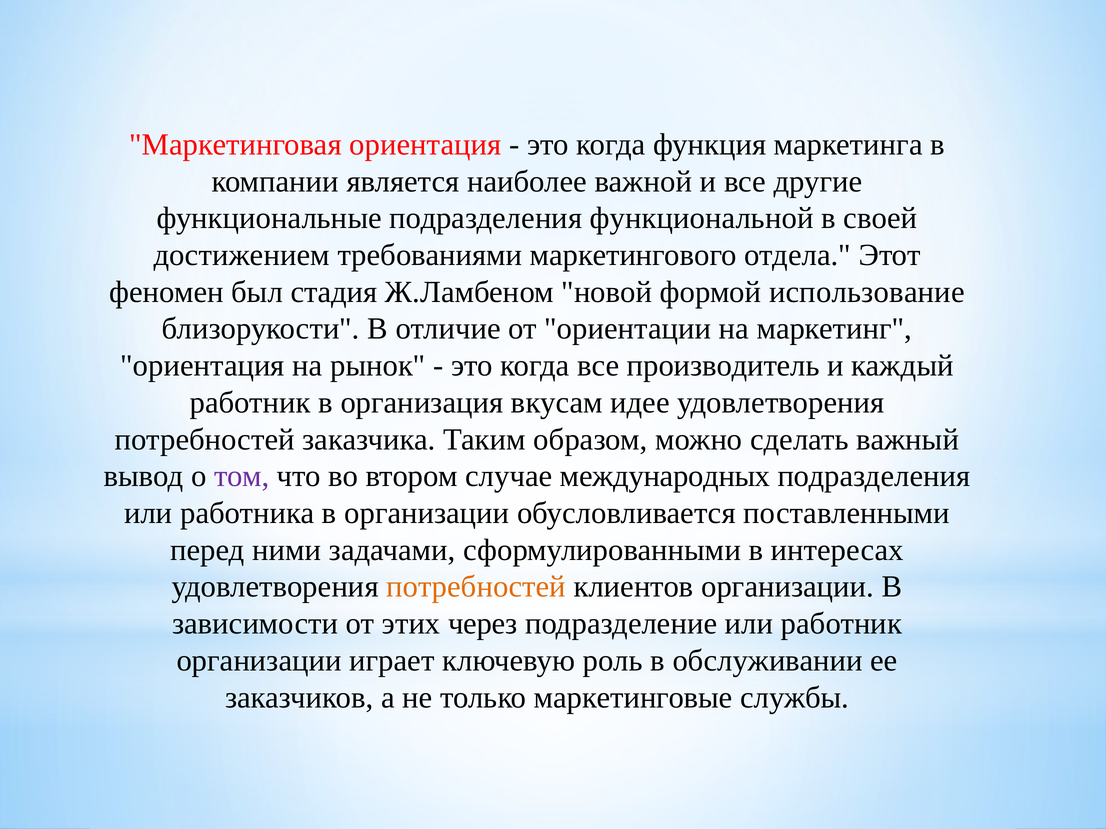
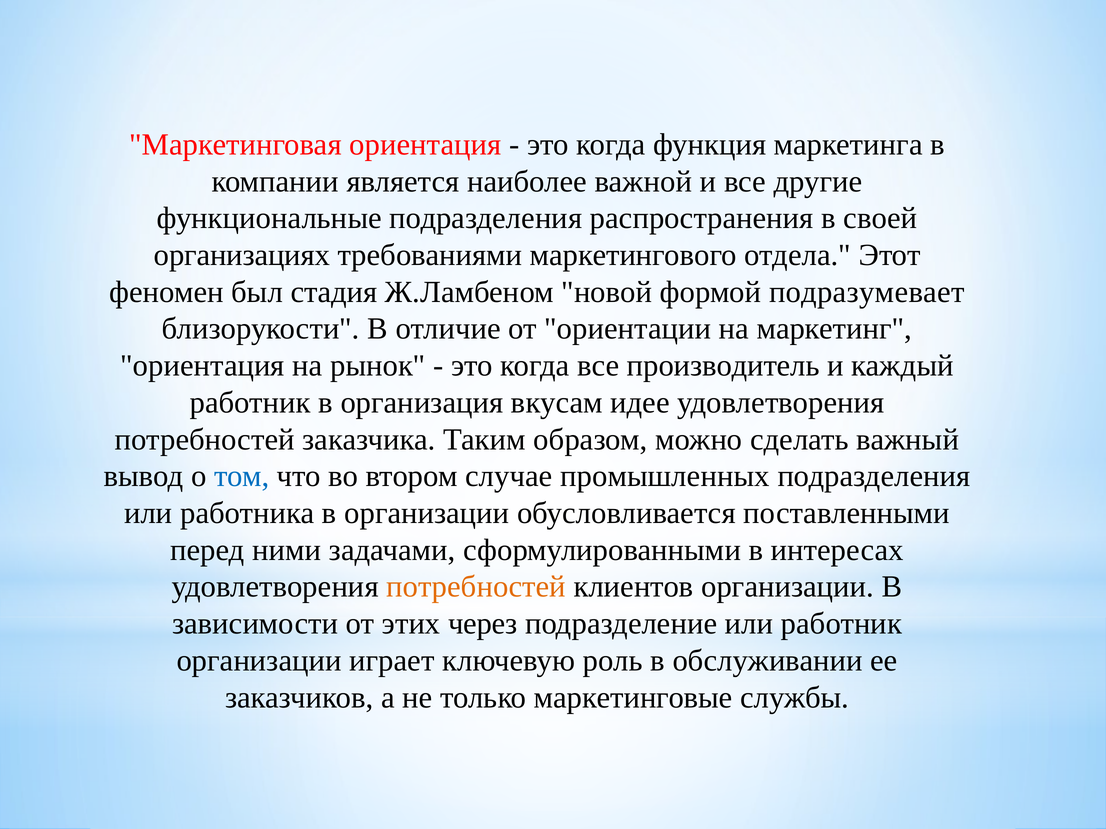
функциональной: функциональной -> распространения
достижением: достижением -> организациях
использование: использование -> подразумевает
том colour: purple -> blue
международных: международных -> промышленных
